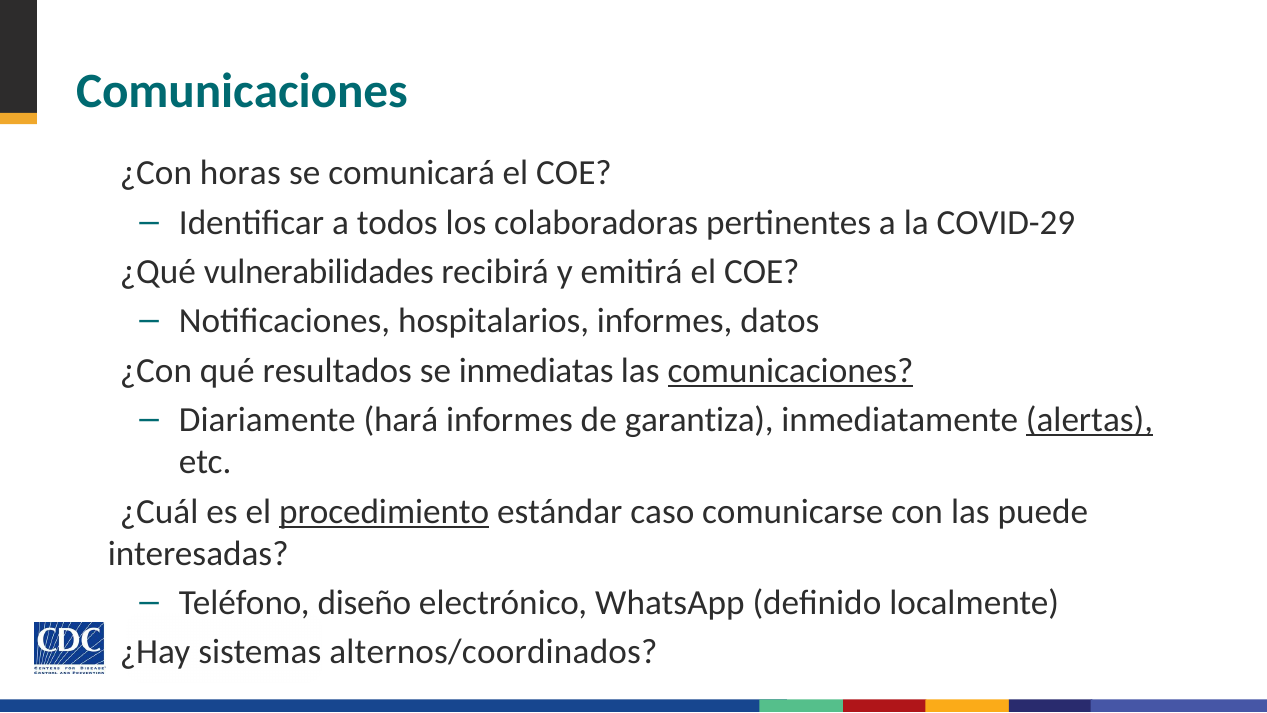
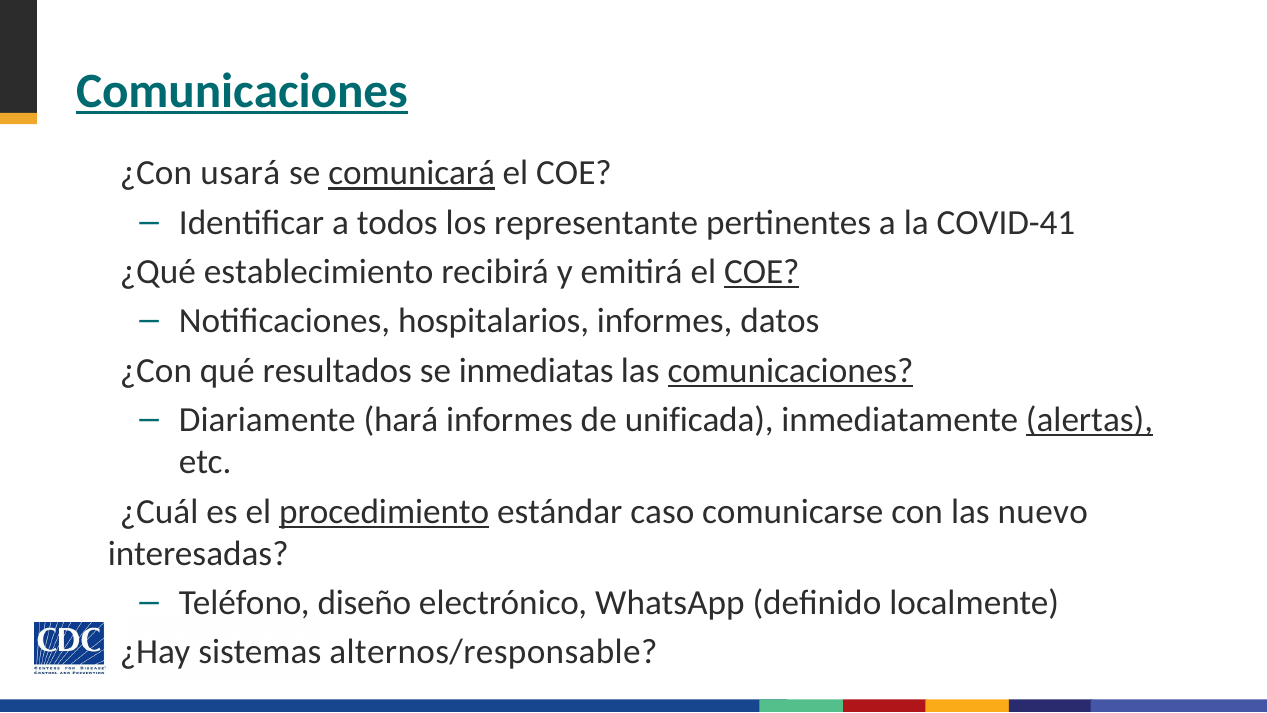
Comunicaciones at (242, 92) underline: none -> present
horas: horas -> usará
comunicará underline: none -> present
colaboradoras: colaboradoras -> representante
COVID-29: COVID-29 -> COVID-41
vulnerabilidades: vulnerabilidades -> establecimiento
COE at (762, 272) underline: none -> present
garantiza: garantiza -> unificada
puede: puede -> nuevo
alternos/coordinados: alternos/coordinados -> alternos/responsable
